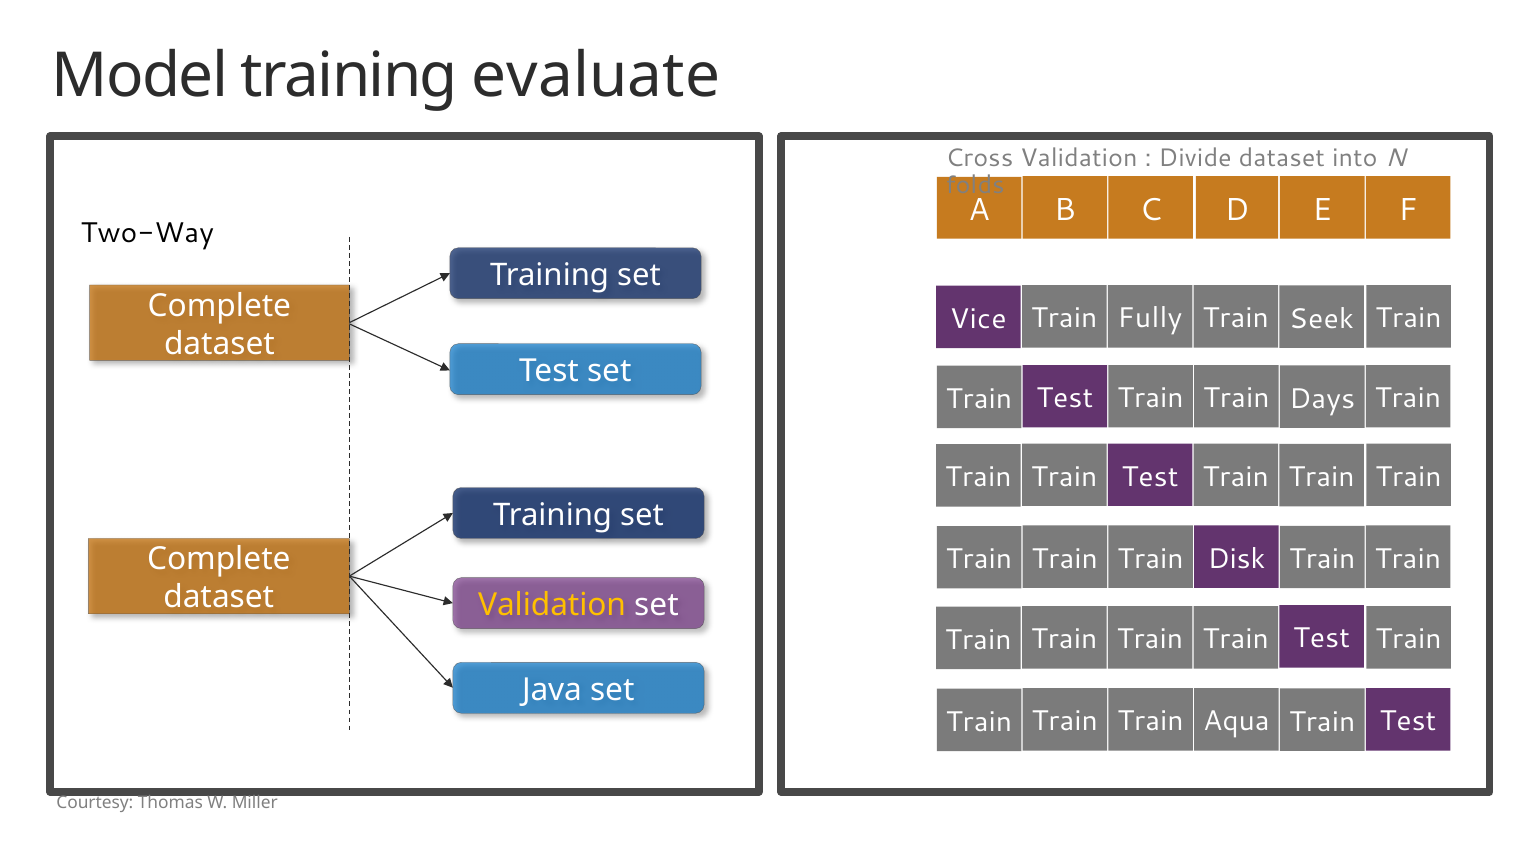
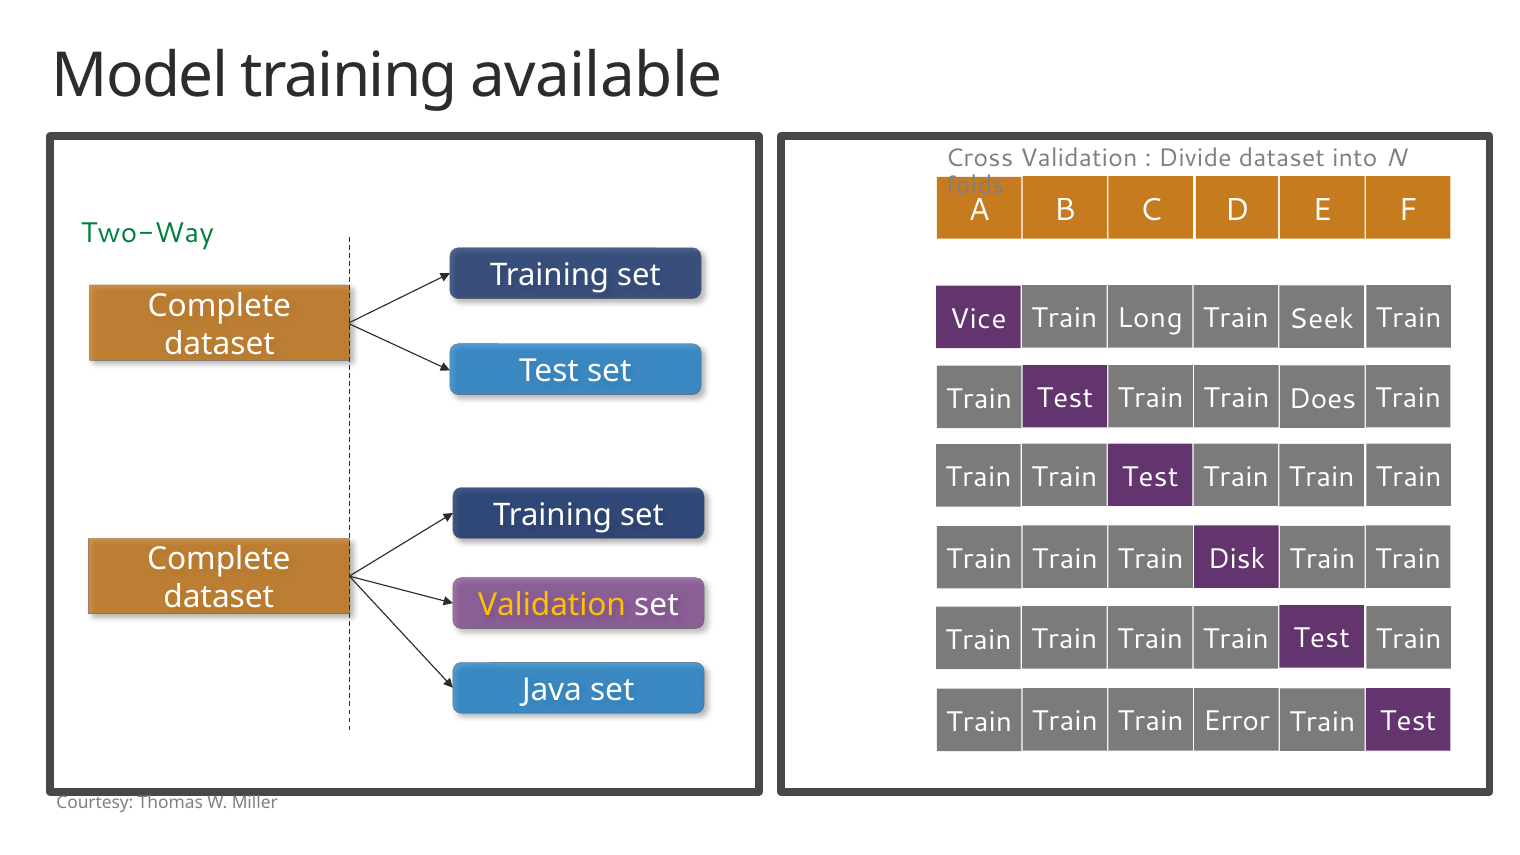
evaluate: evaluate -> available
Two-Way colour: black -> green
Fully: Fully -> Long
Days: Days -> Does
Aqua: Aqua -> Error
